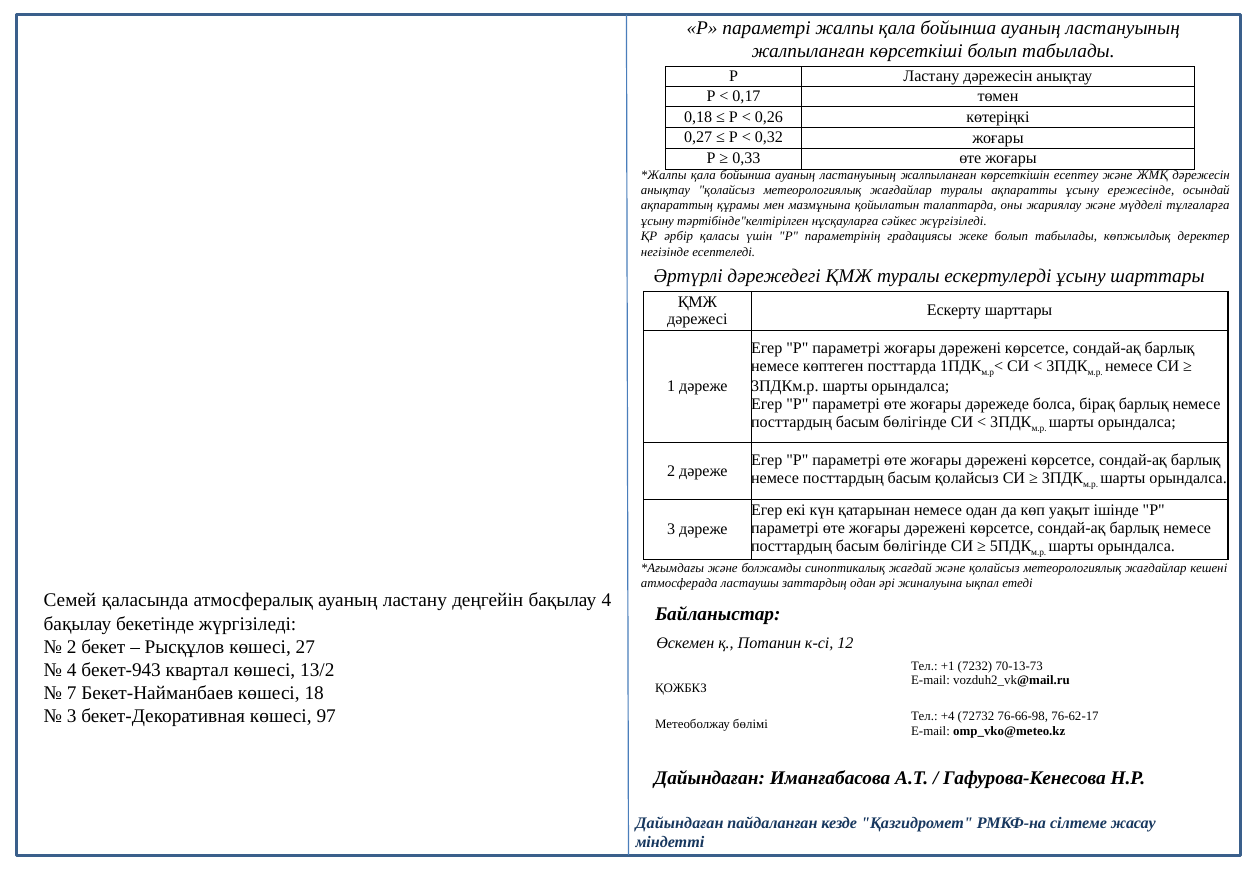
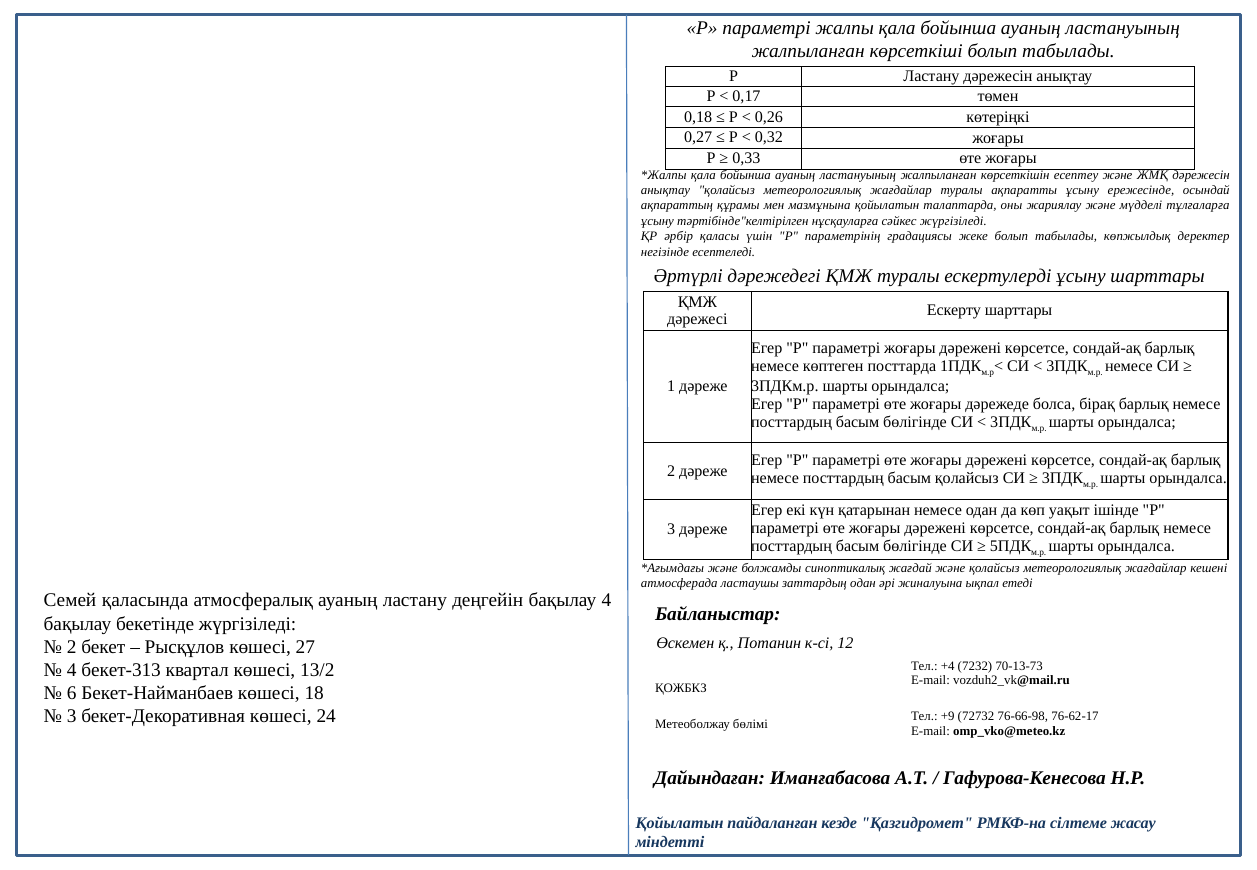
+1: +1 -> +4
бекет-943: бекет-943 -> бекет-313
7: 7 -> 6
97: 97 -> 24
+4: +4 -> +9
Дайындаған at (680, 823): Дайындаған -> Қойылатын
